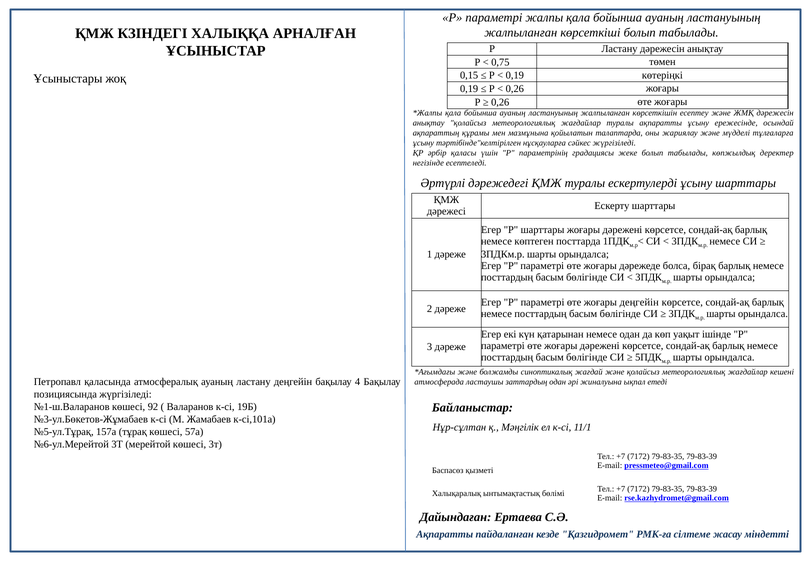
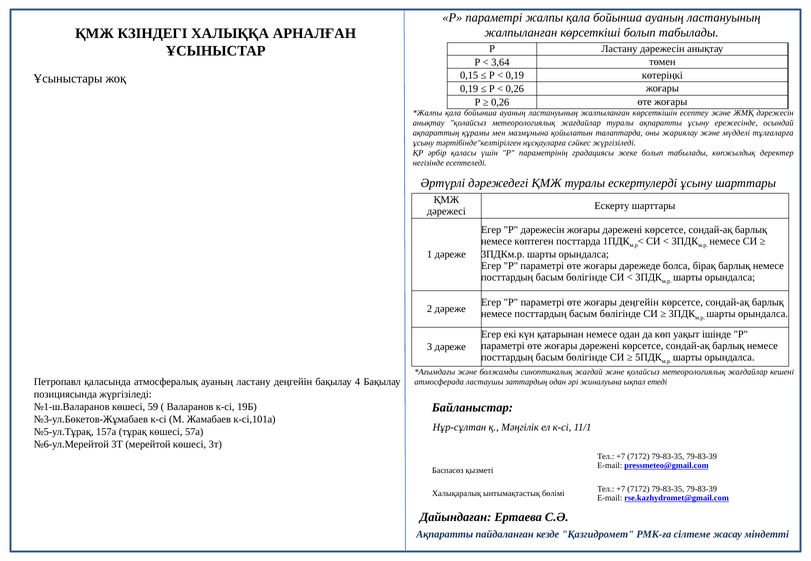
0,75: 0,75 -> 3,64
Р шарттары: шарттары -> дәрежесін
92: 92 -> 59
